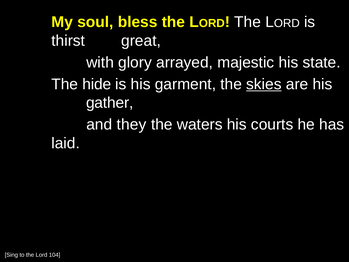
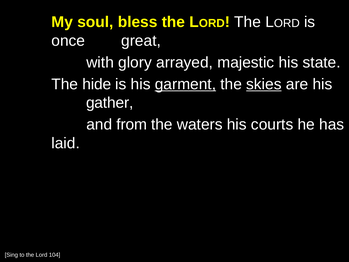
thirst: thirst -> once
garment underline: none -> present
they: they -> from
